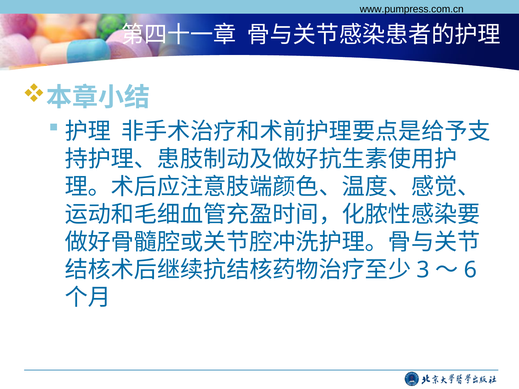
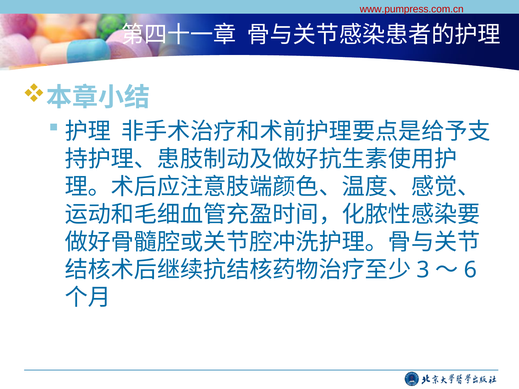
www.pumpress.com.cn colour: black -> red
